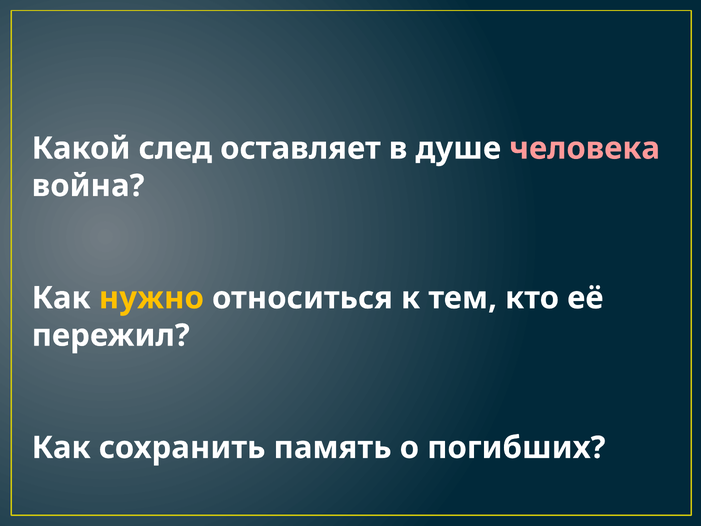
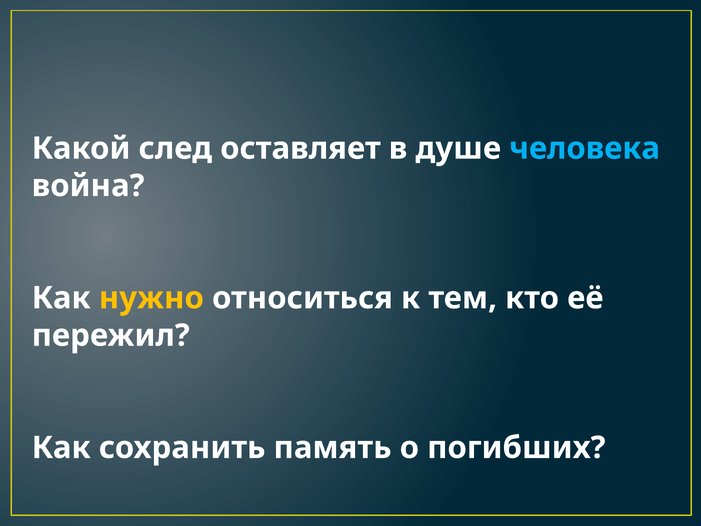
человека colour: pink -> light blue
